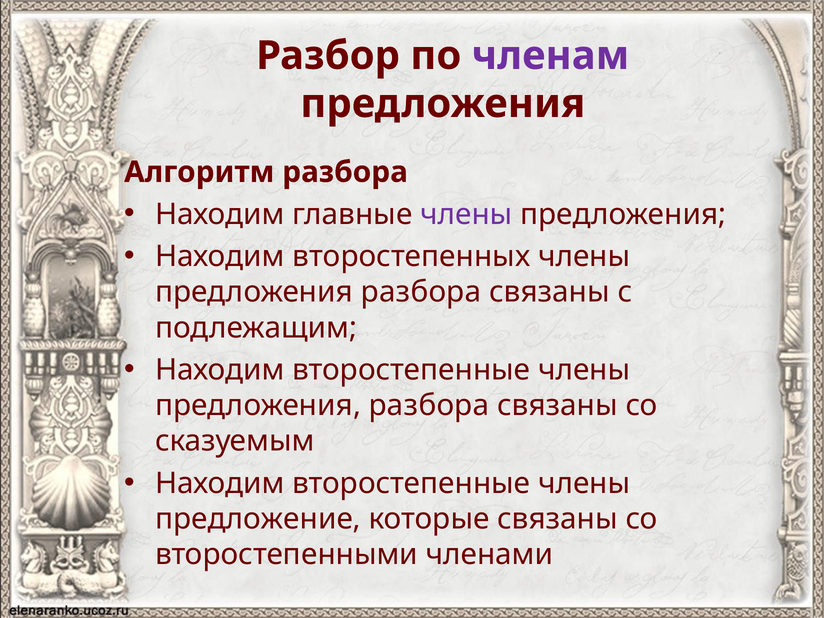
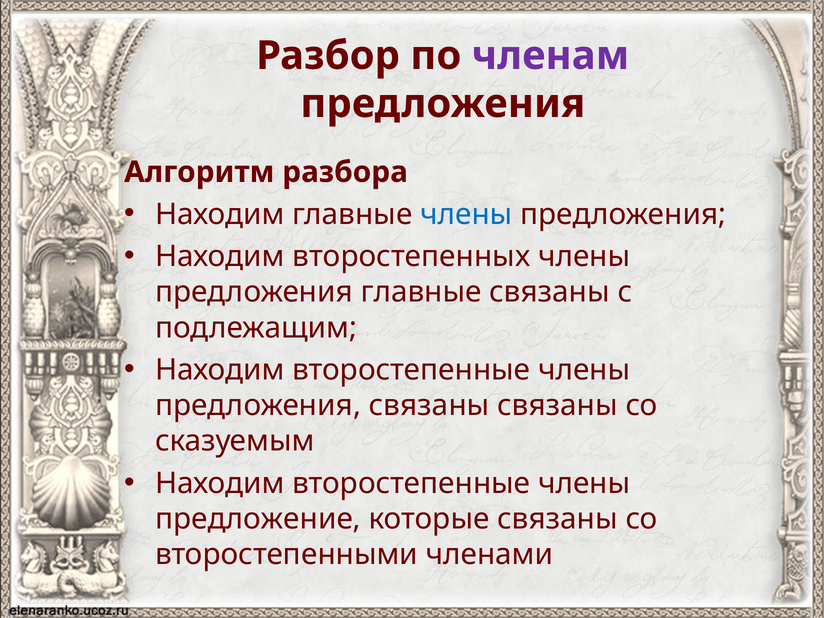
члены at (466, 214) colour: purple -> blue
разбора at (421, 292): разбора -> главные
разбора at (429, 405): разбора -> связаны
